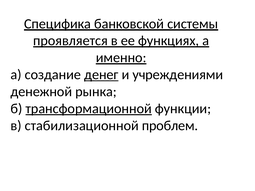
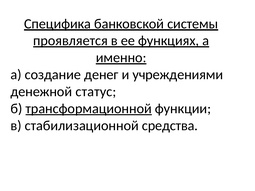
денег underline: present -> none
рынка: рынка -> статус
проблем: проблем -> средства
